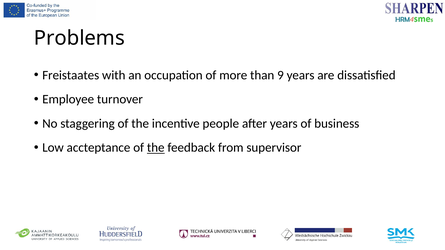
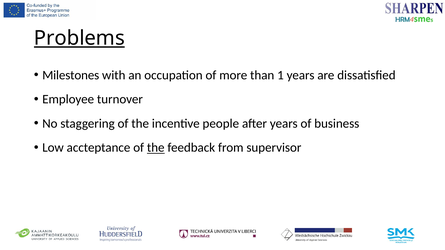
Problems underline: none -> present
Freistaates: Freistaates -> Milestones
9: 9 -> 1
